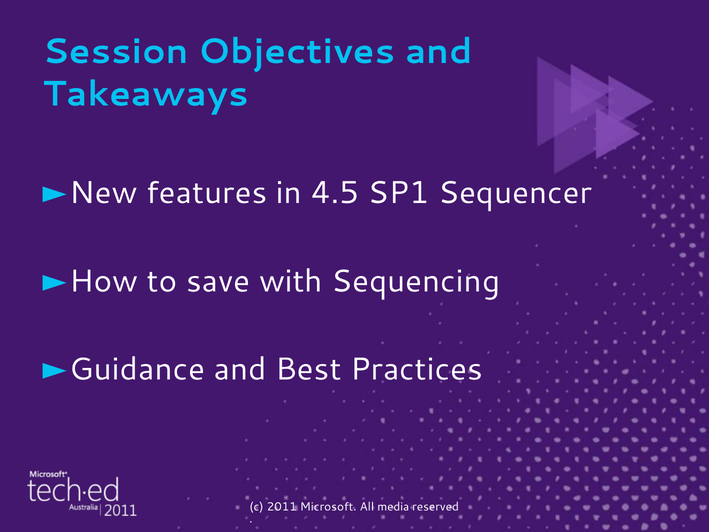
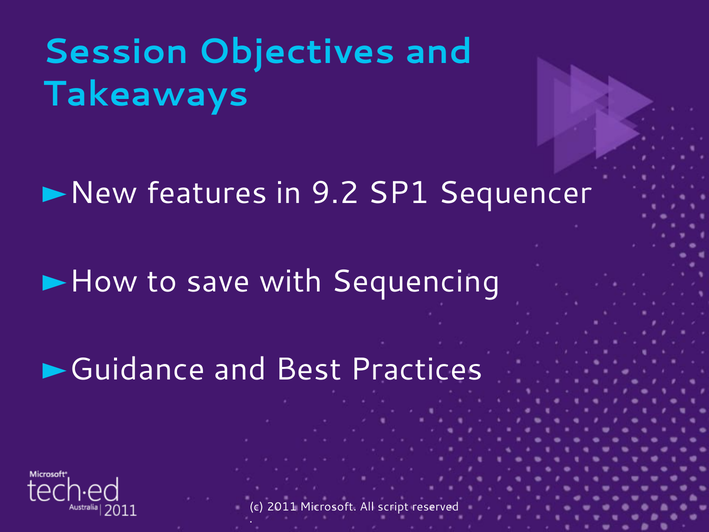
4.5: 4.5 -> 9.2
media: media -> script
